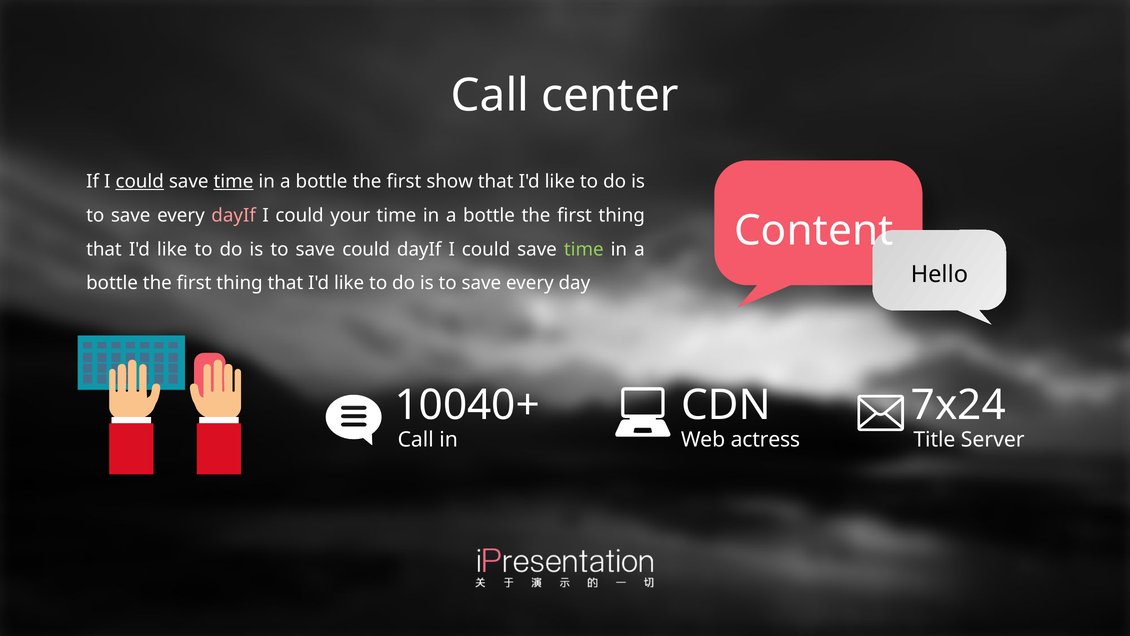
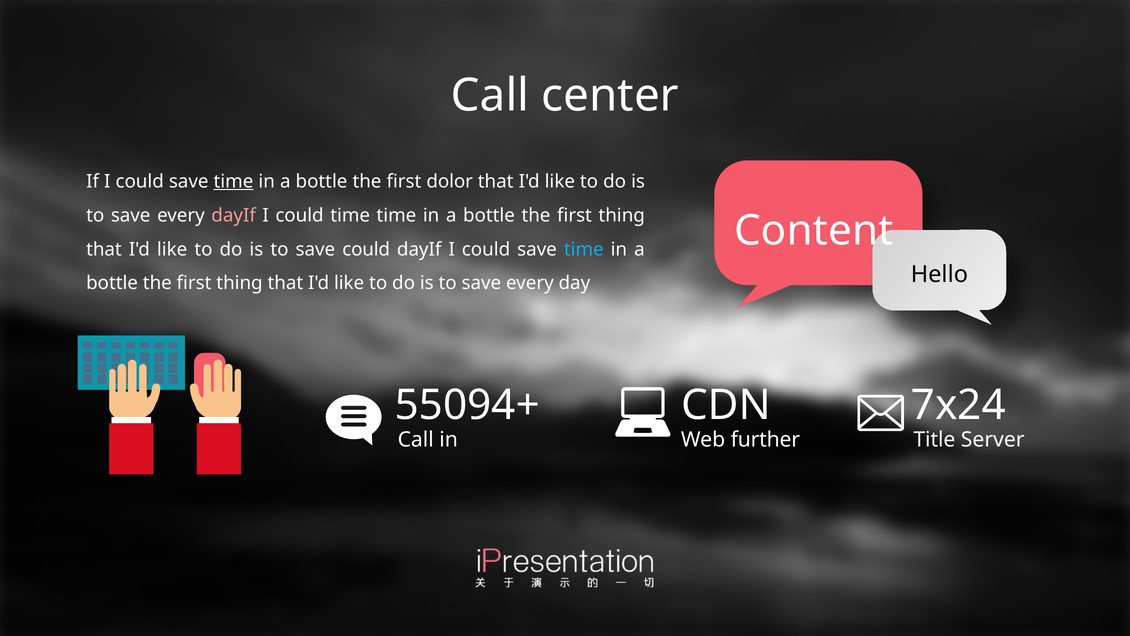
could at (140, 181) underline: present -> none
show: show -> dolor
could your: your -> time
time at (584, 249) colour: light green -> light blue
10040+: 10040+ -> 55094+
actress: actress -> further
